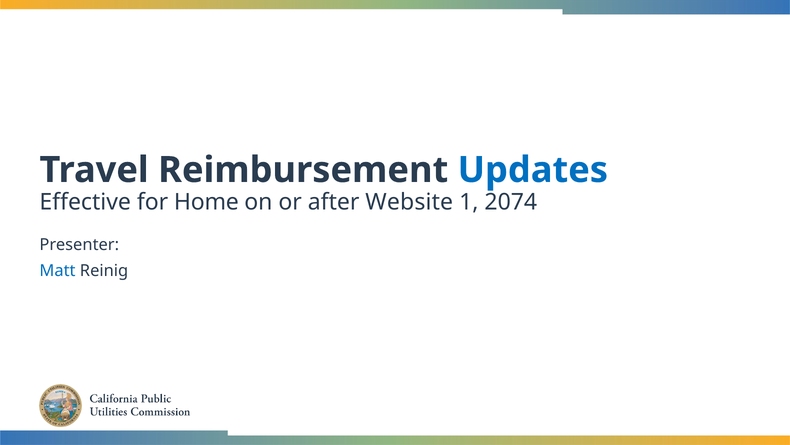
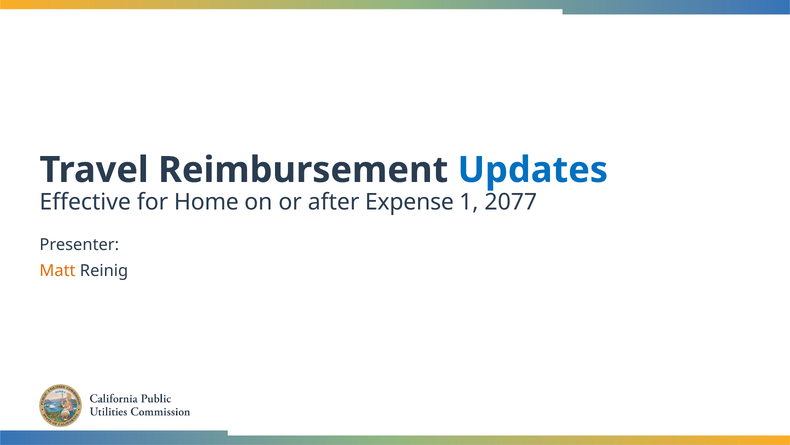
Website: Website -> Expense
2074: 2074 -> 2077
Matt colour: blue -> orange
